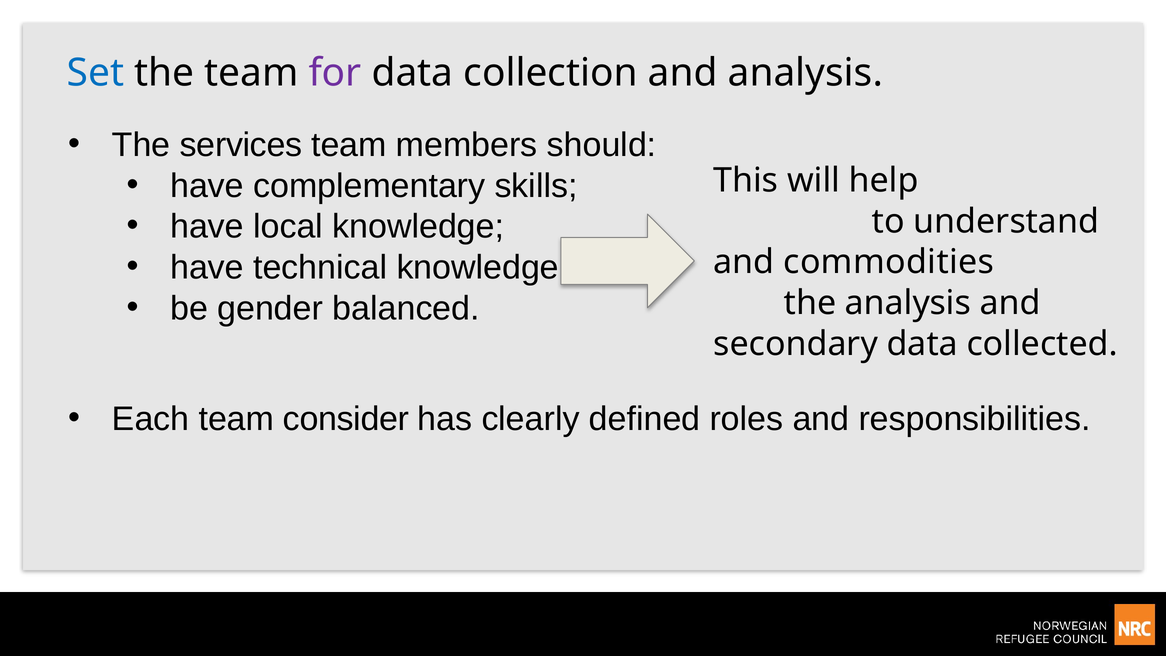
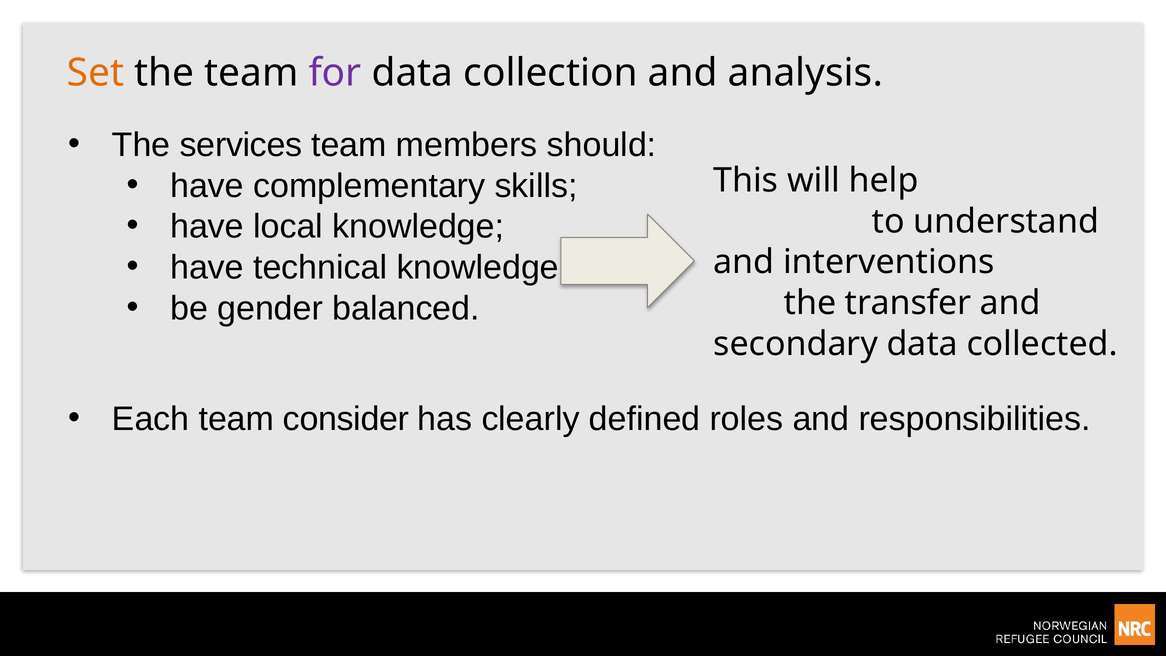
Set colour: blue -> orange
commodities: commodities -> interventions
the analysis: analysis -> transfer
